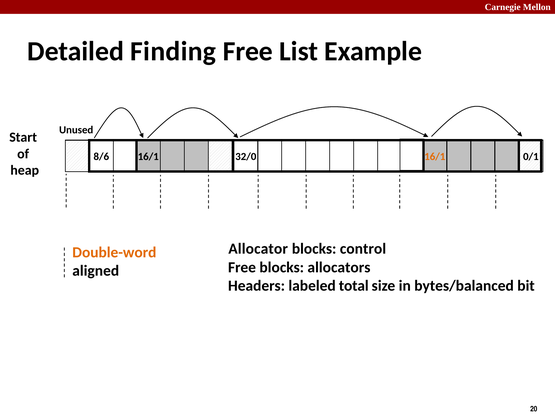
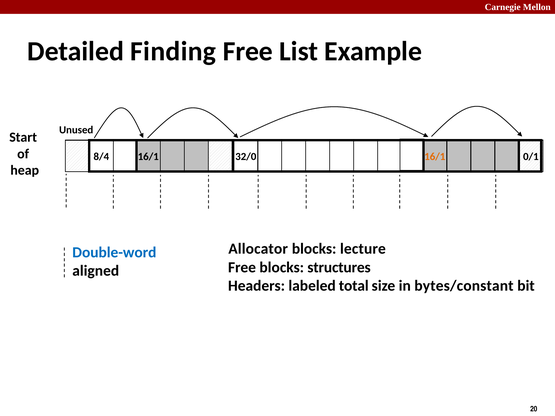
8/6: 8/6 -> 8/4
control: control -> lecture
Double-word colour: orange -> blue
allocators: allocators -> structures
bytes/balanced: bytes/balanced -> bytes/constant
